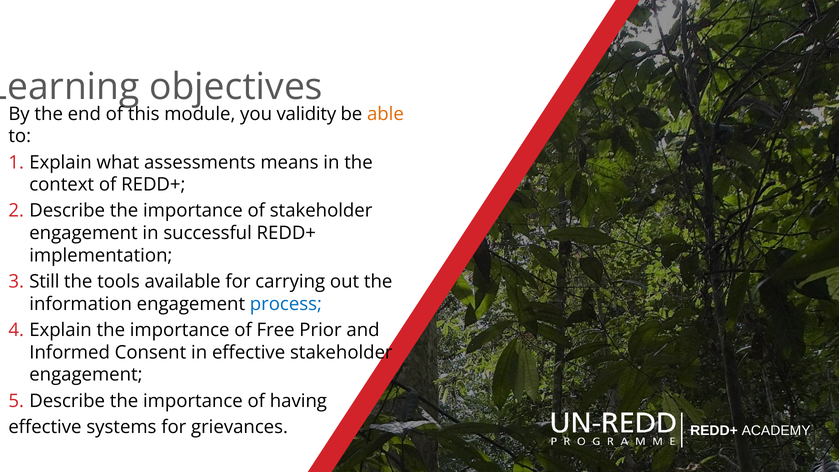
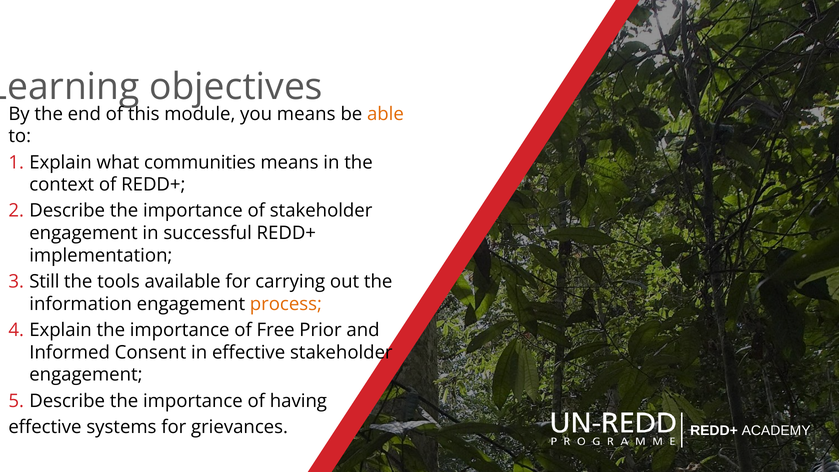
you validity: validity -> means
assessments: assessments -> communities
process colour: blue -> orange
